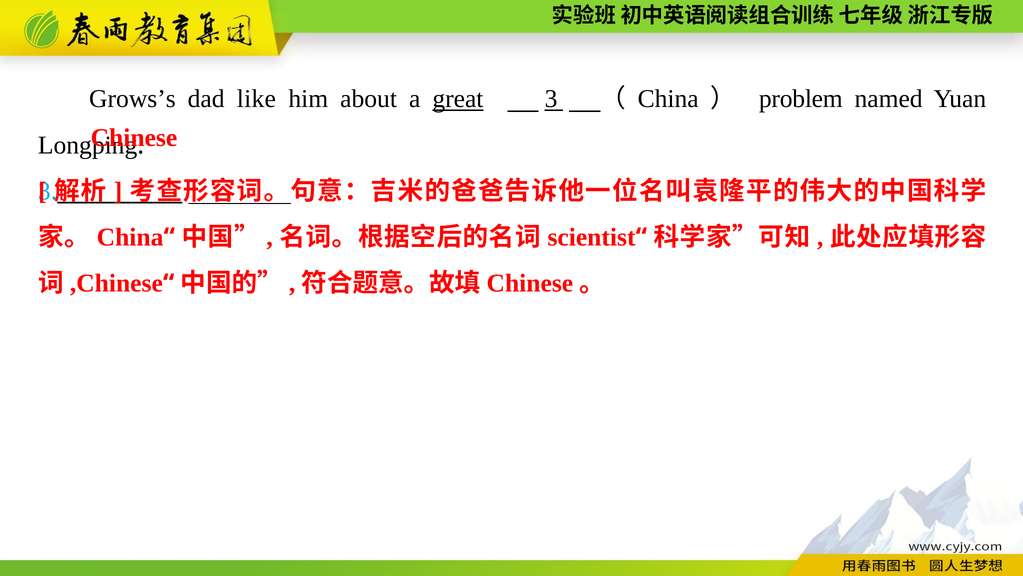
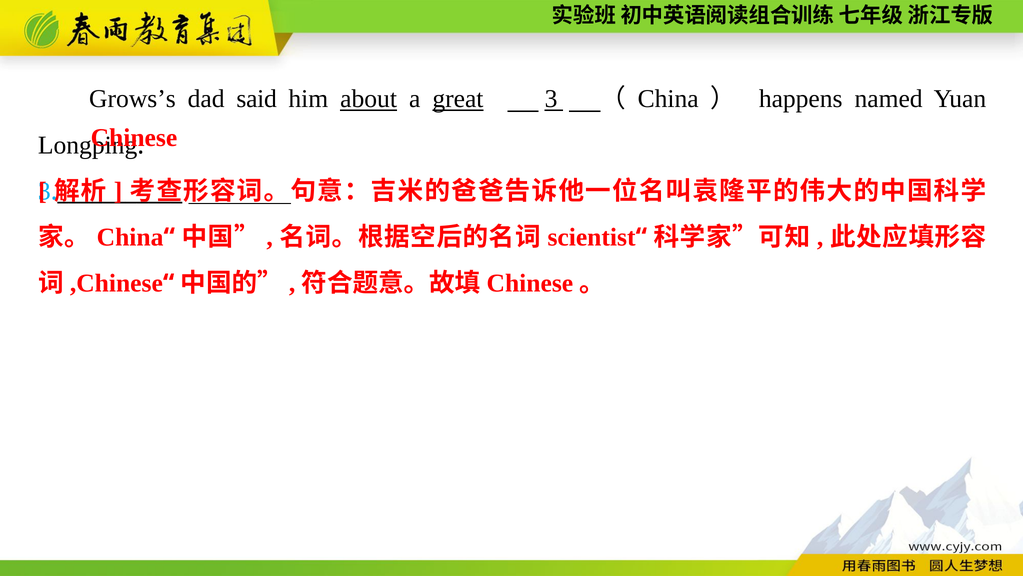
like: like -> said
about underline: none -> present
problem: problem -> happens
